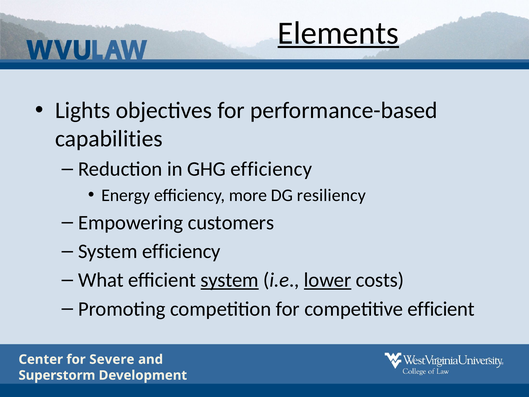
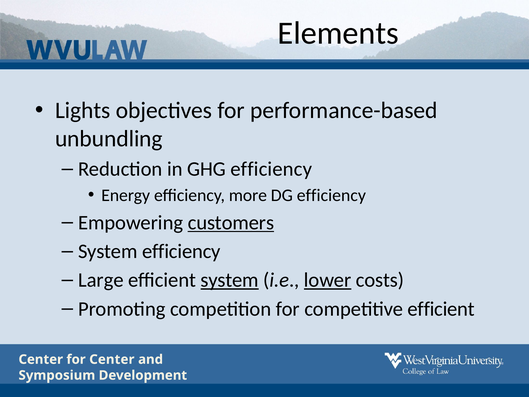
Elements underline: present -> none
capabilities: capabilities -> unbundling
DG resiliency: resiliency -> efficiency
customers underline: none -> present
What: What -> Large
for Severe: Severe -> Center
Superstorm: Superstorm -> Symposium
